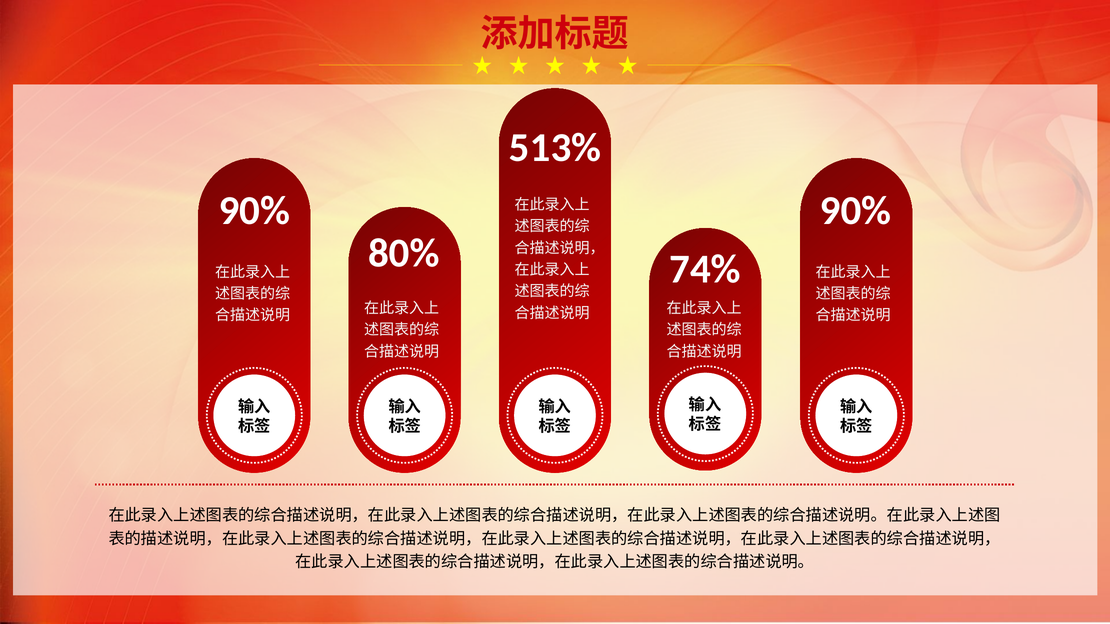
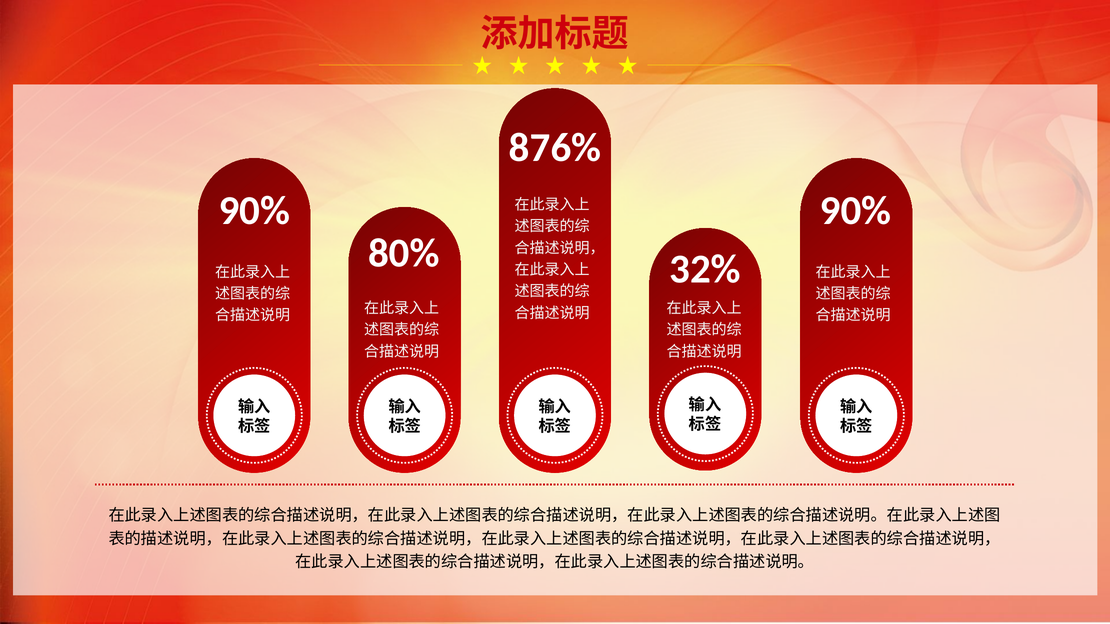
513%: 513% -> 876%
74%: 74% -> 32%
